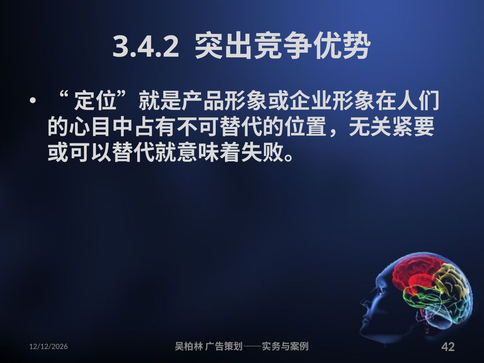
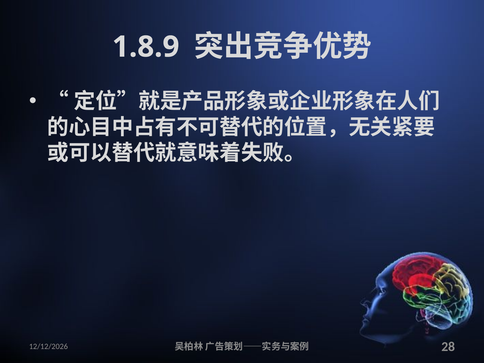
3.4.2: 3.4.2 -> 1.8.9
42: 42 -> 28
